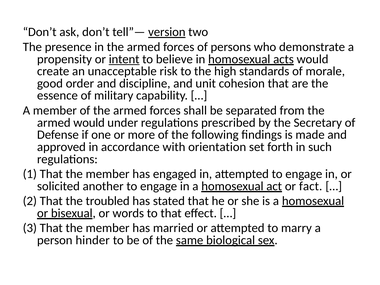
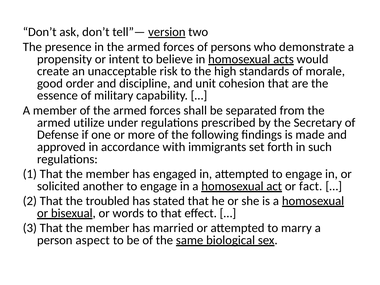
intent underline: present -> none
armed would: would -> utilize
orientation: orientation -> immigrants
hinder: hinder -> aspect
